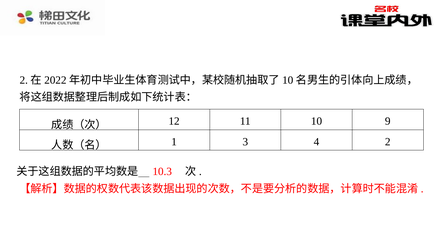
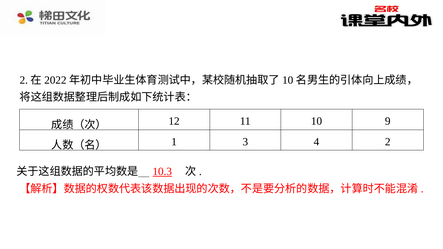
10.3 underline: none -> present
